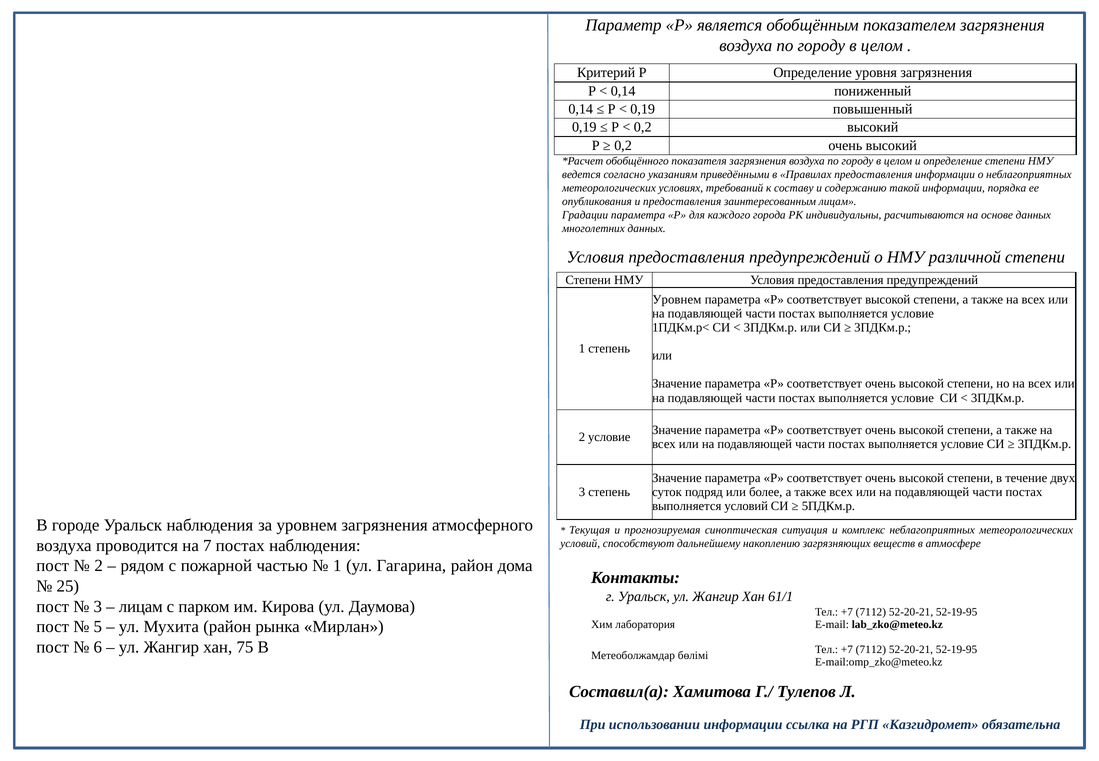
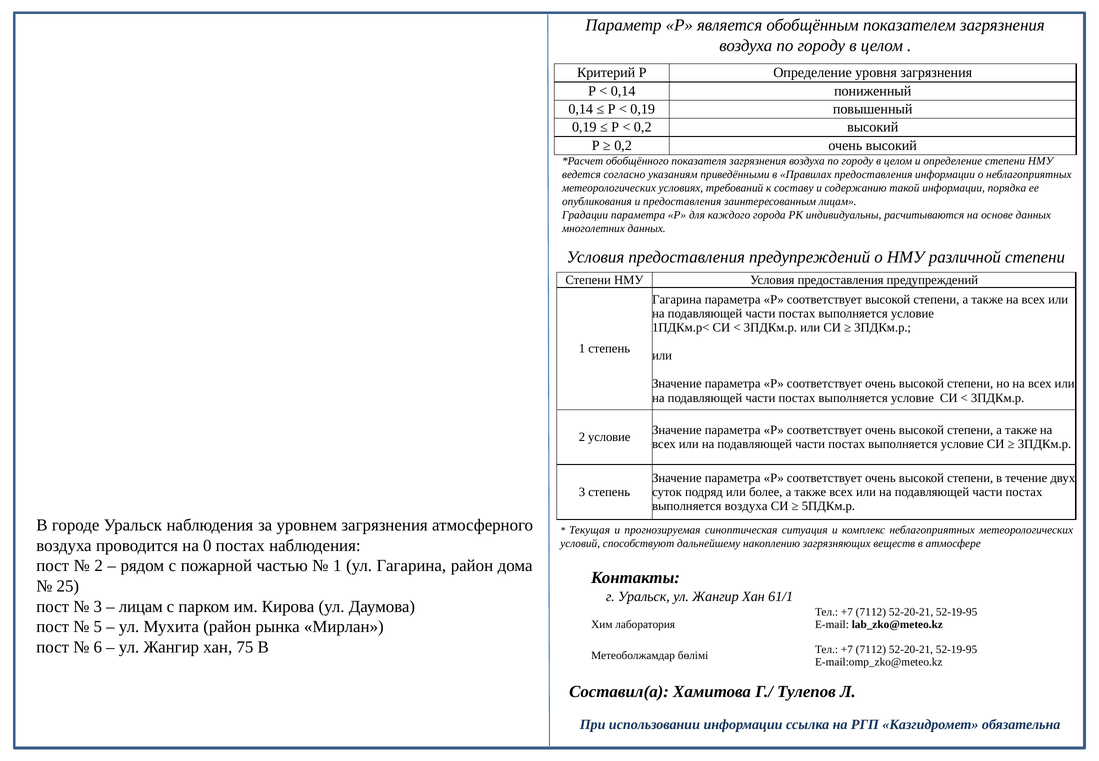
Уровнем at (677, 299): Уровнем -> Гагарина
выполняется условий: условий -> воздуха
7: 7 -> 0
